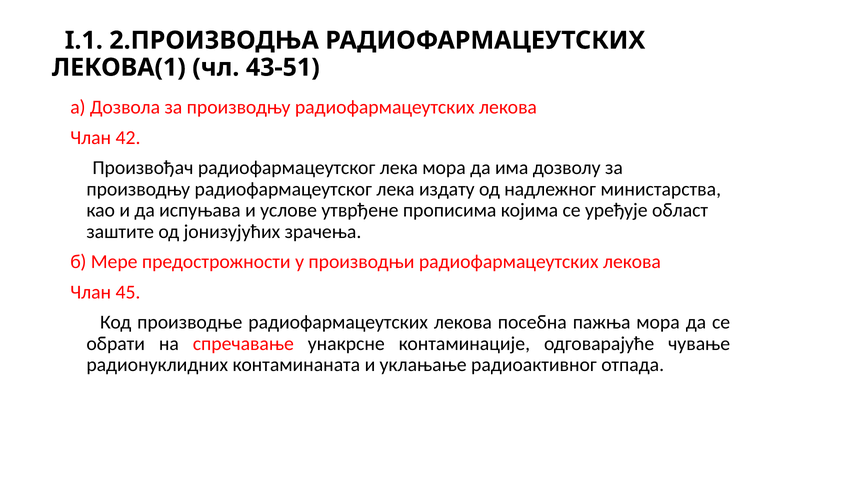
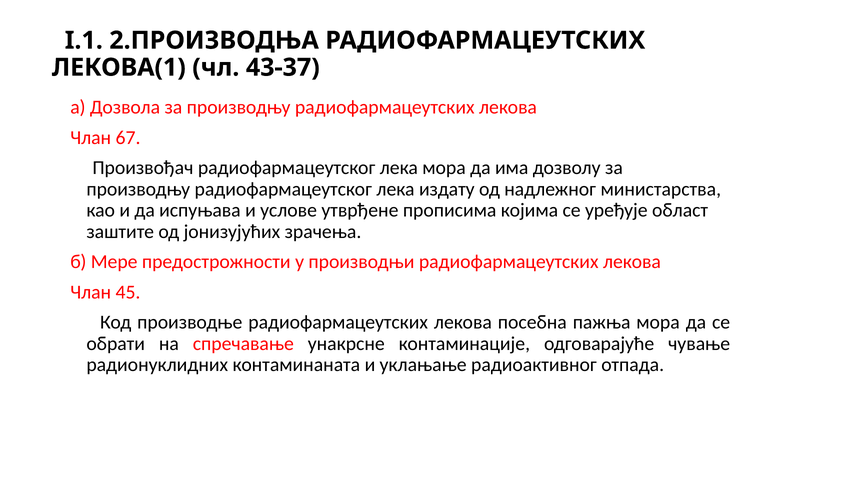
43-51: 43-51 -> 43-37
42: 42 -> 67
